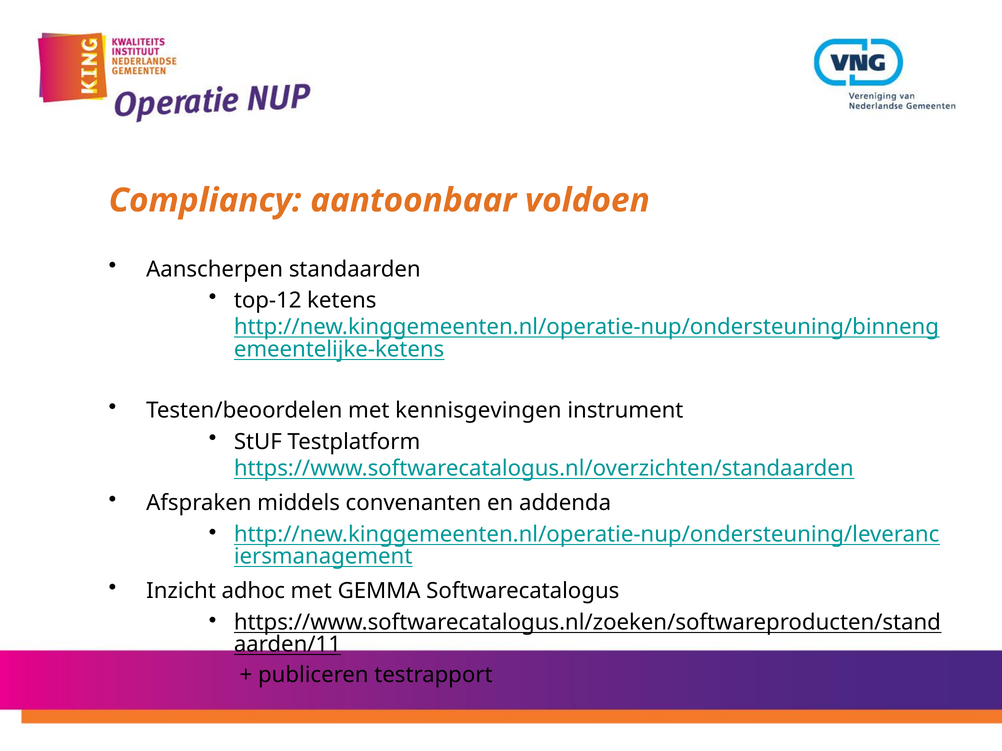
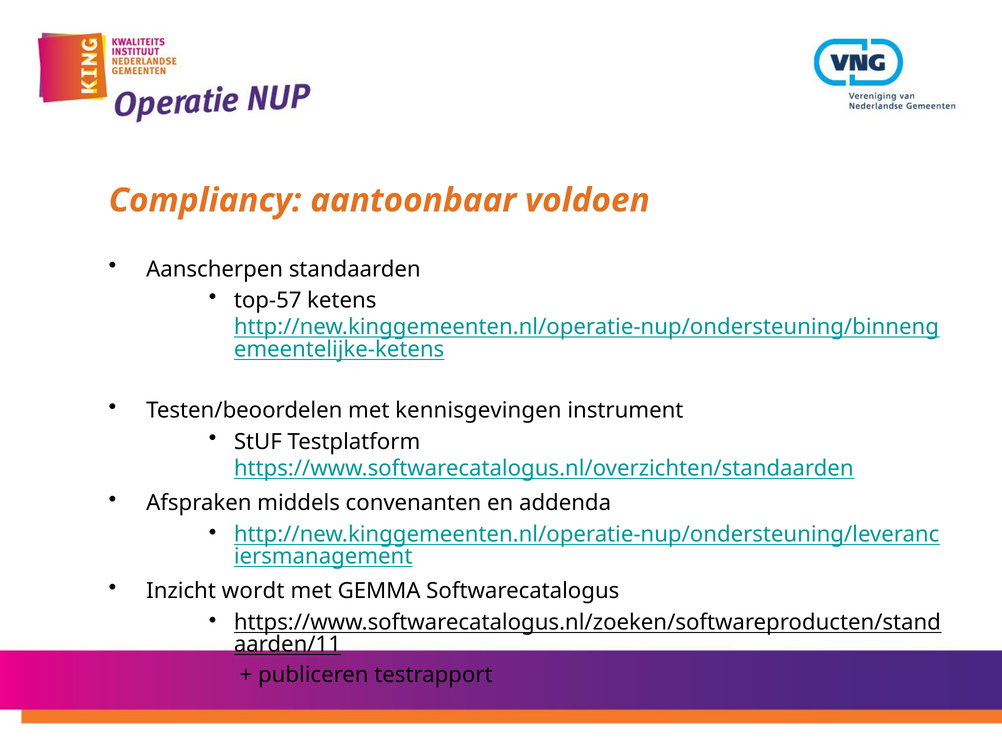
top-12: top-12 -> top-57
adhoc: adhoc -> wordt
